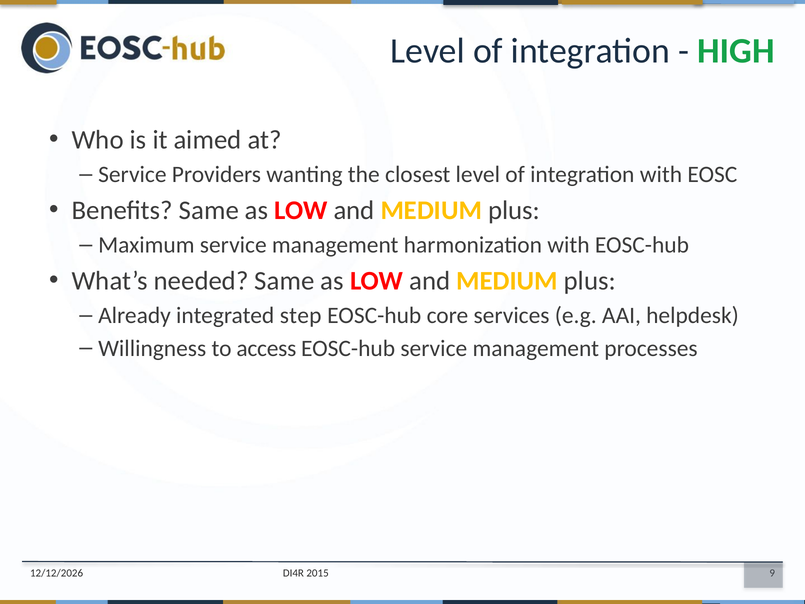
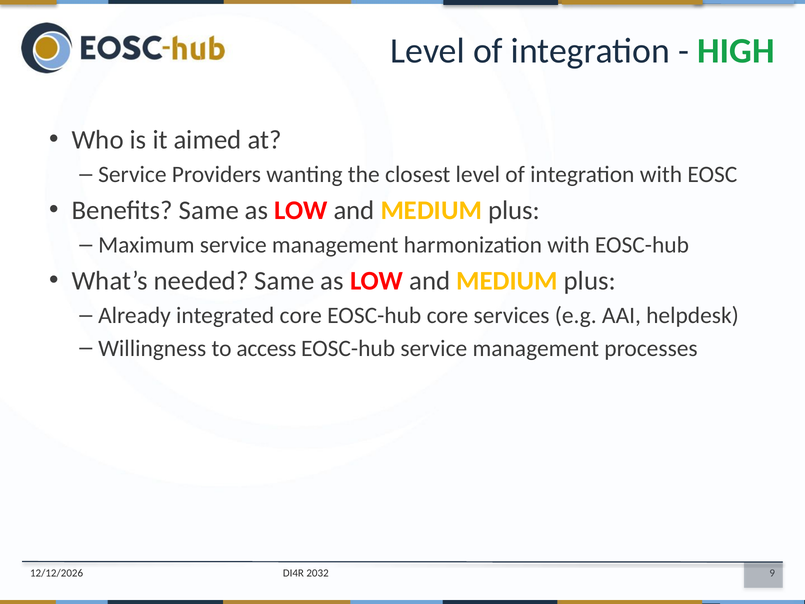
integrated step: step -> core
2015: 2015 -> 2032
